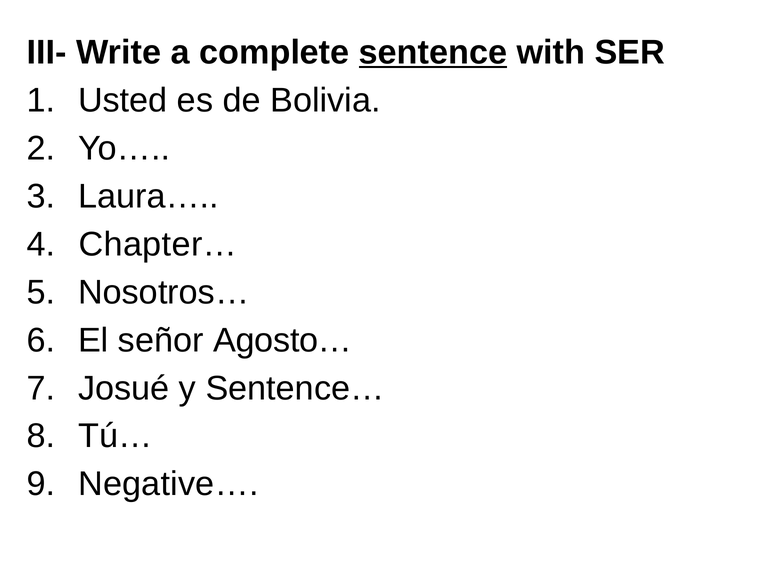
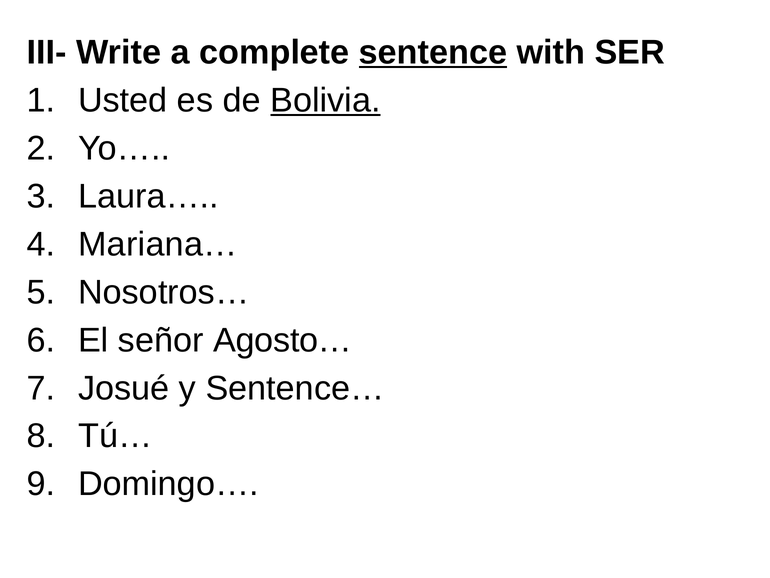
Bolivia underline: none -> present
Chapter…: Chapter… -> Mariana…
Negative…: Negative… -> Domingo…
